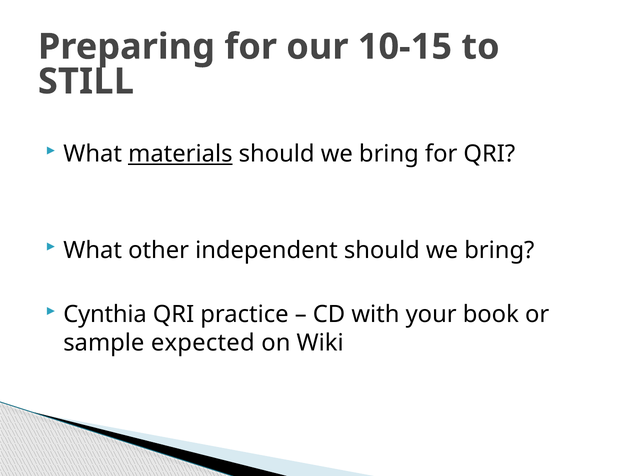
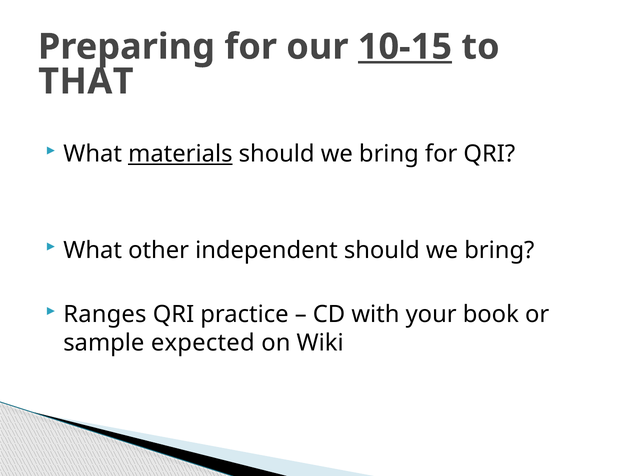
10-15 underline: none -> present
STILL: STILL -> THAT
Cynthia: Cynthia -> Ranges
